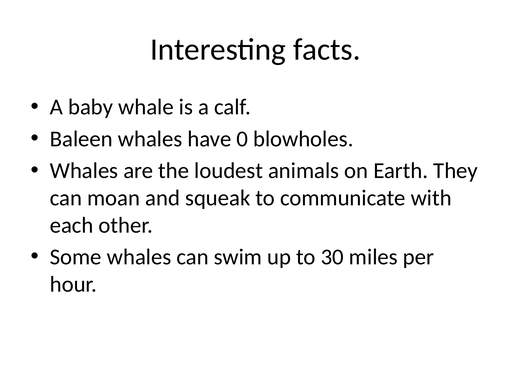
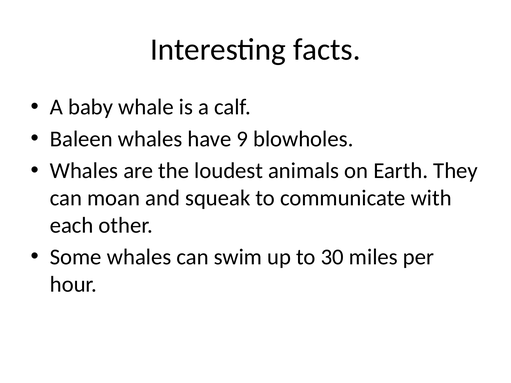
0: 0 -> 9
